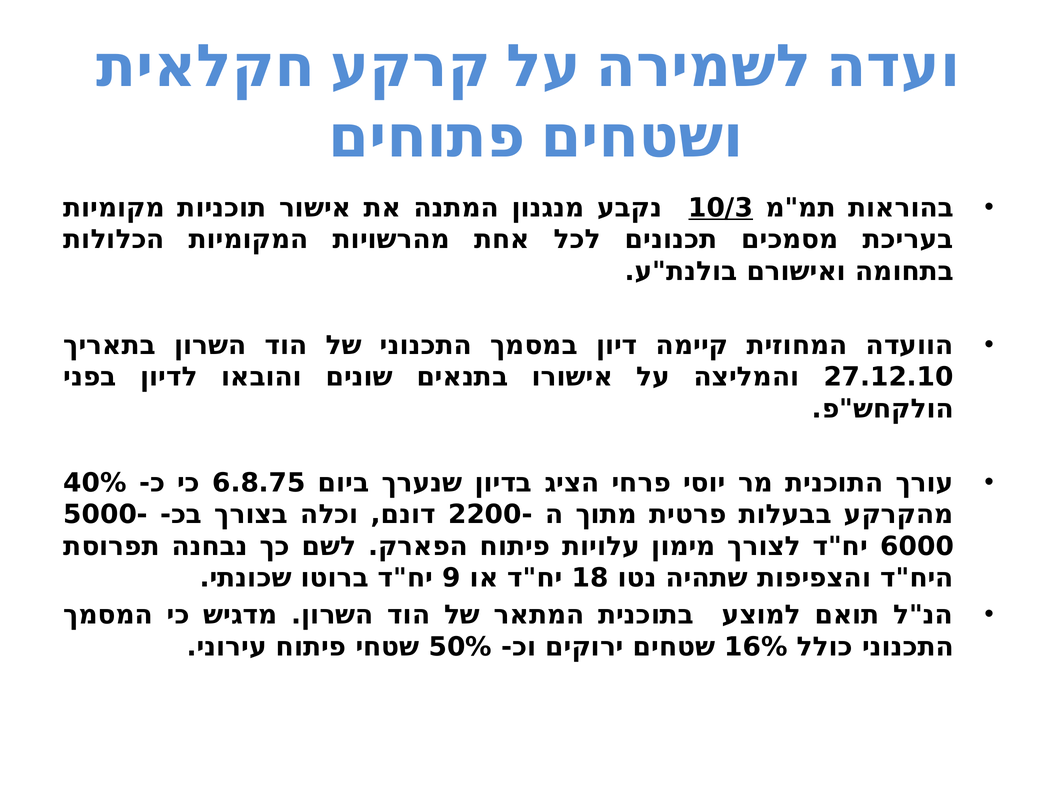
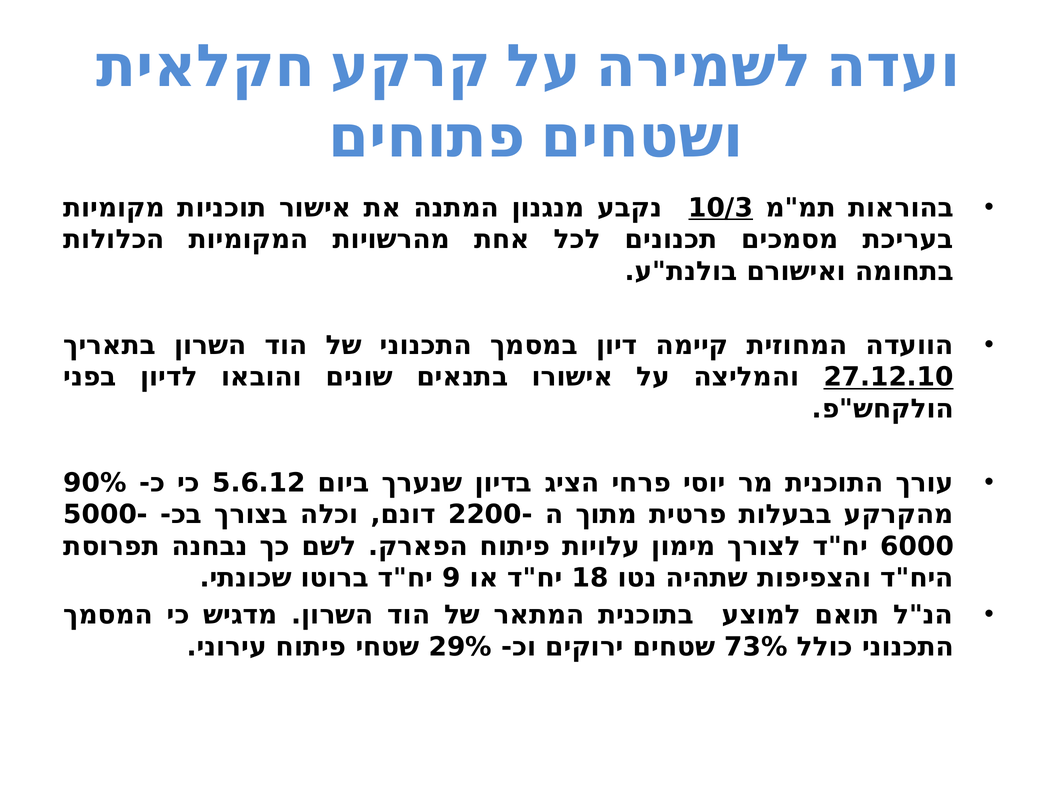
27.12.10 underline: none -> present
40%: 40% -> 90%
6.8.75: 6.8.75 -> 5.6.12
50%: 50% -> 29%
16%: 16% -> 73%
